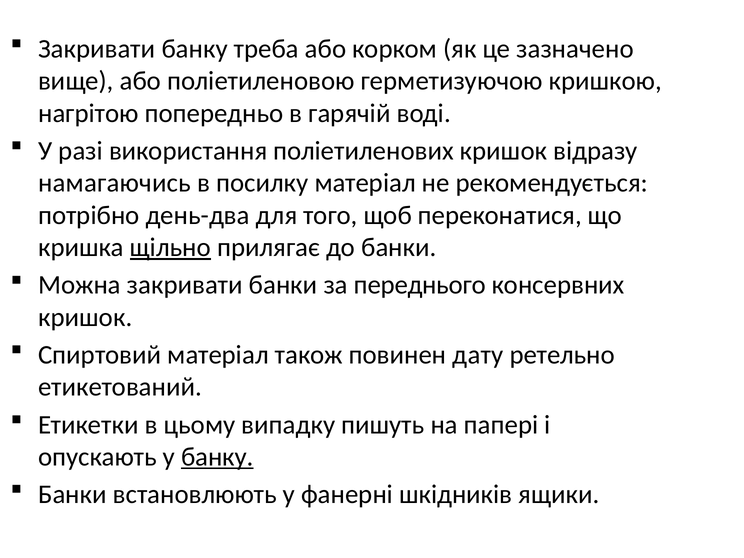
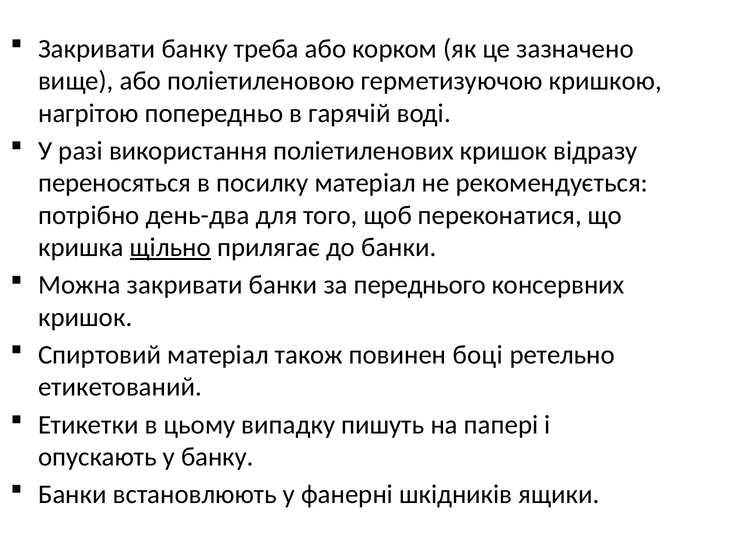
намагаючись: намагаючись -> переносяться
дату: дату -> боці
банку at (217, 457) underline: present -> none
